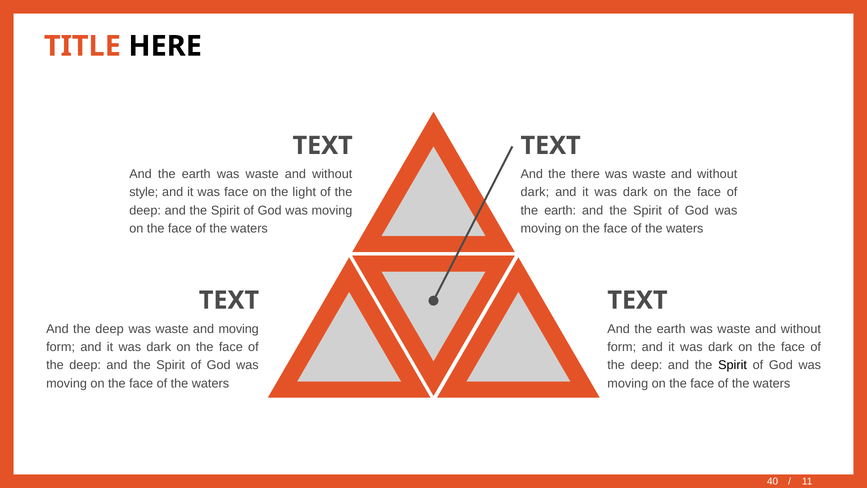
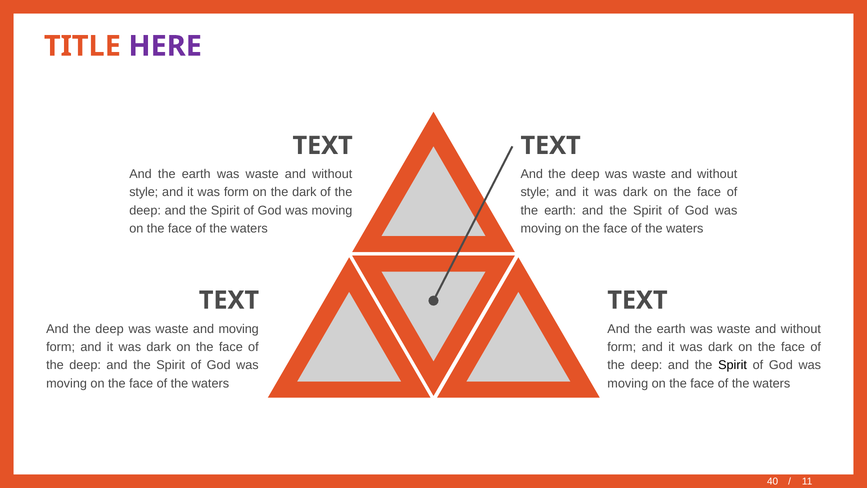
HERE colour: black -> purple
there at (585, 174): there -> deep
was face: face -> form
the light: light -> dark
dark at (535, 192): dark -> style
